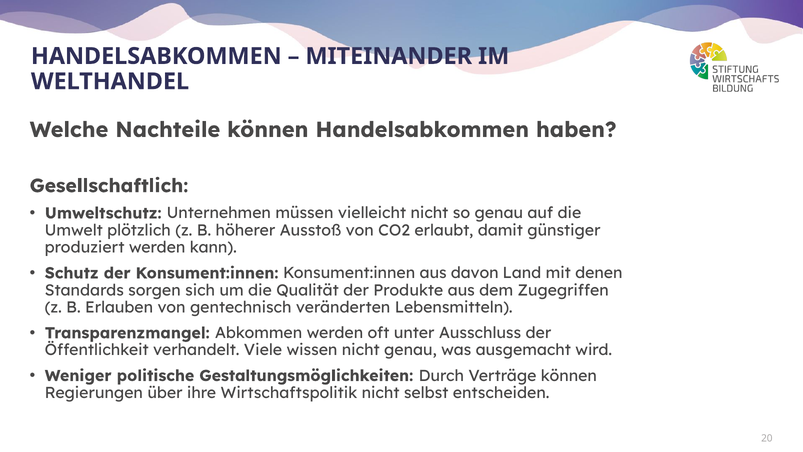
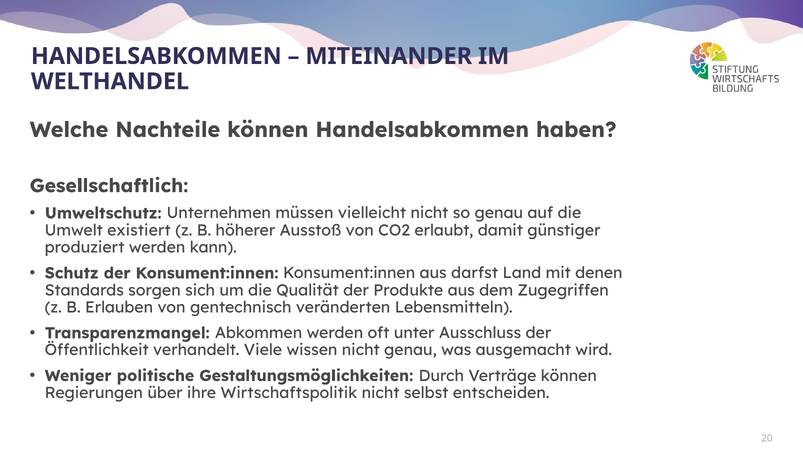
plötzlich: plötzlich -> existiert
davon: davon -> darfst
